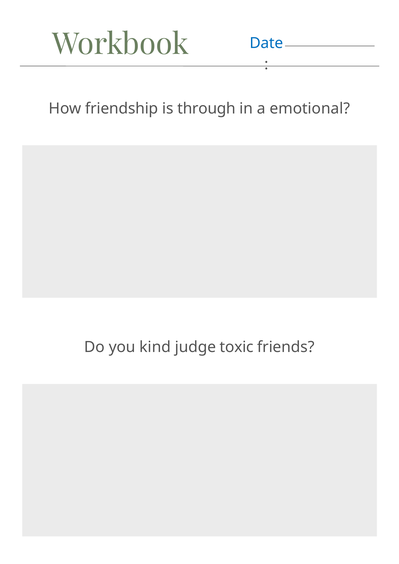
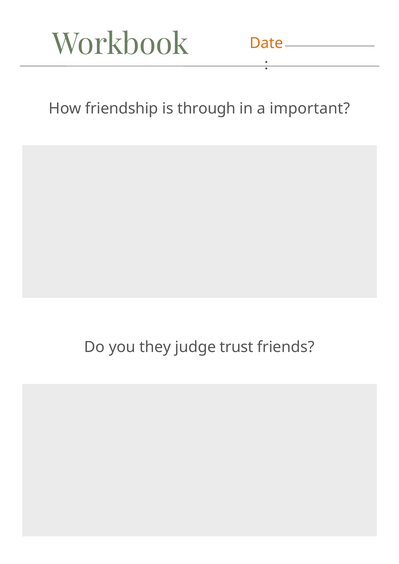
Date colour: blue -> orange
emotional: emotional -> important
kind: kind -> they
toxic: toxic -> trust
